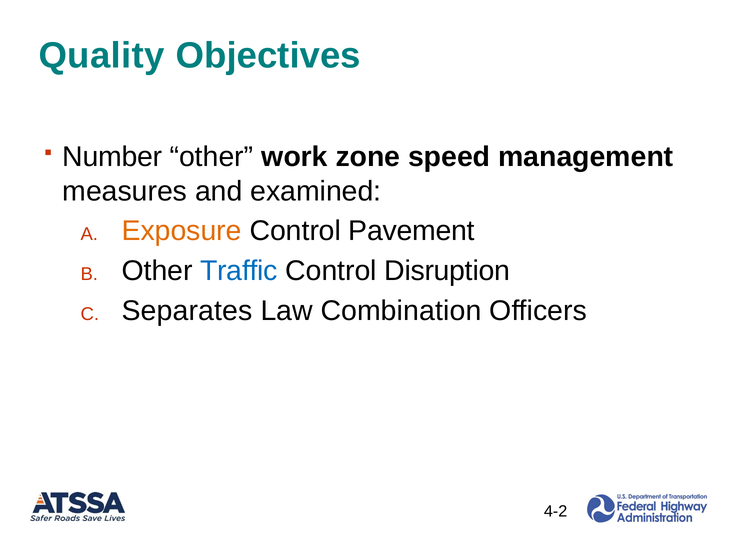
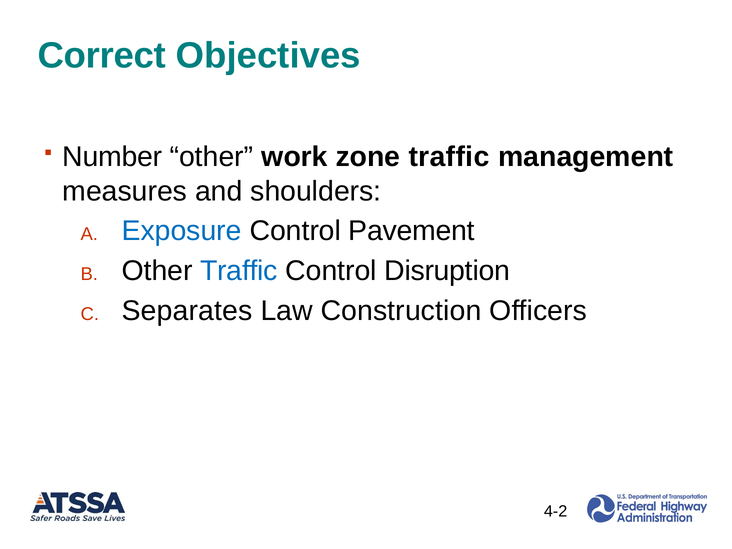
Quality: Quality -> Correct
zone speed: speed -> traffic
examined: examined -> shoulders
Exposure colour: orange -> blue
Combination: Combination -> Construction
